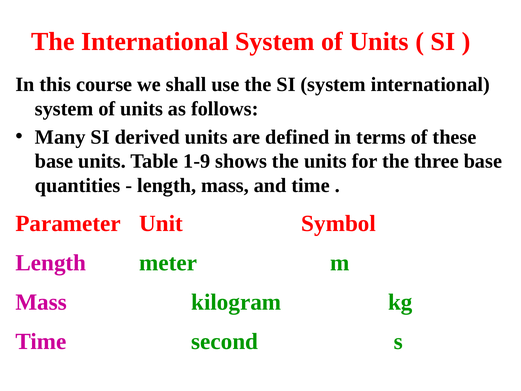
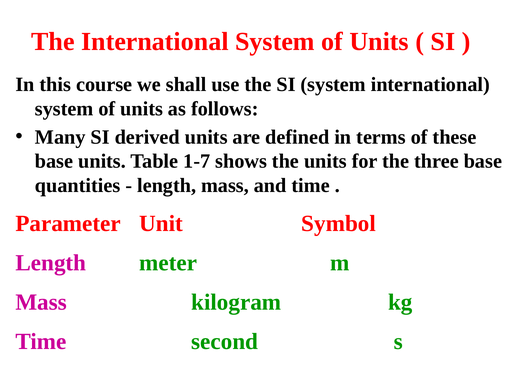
1-9: 1-9 -> 1-7
